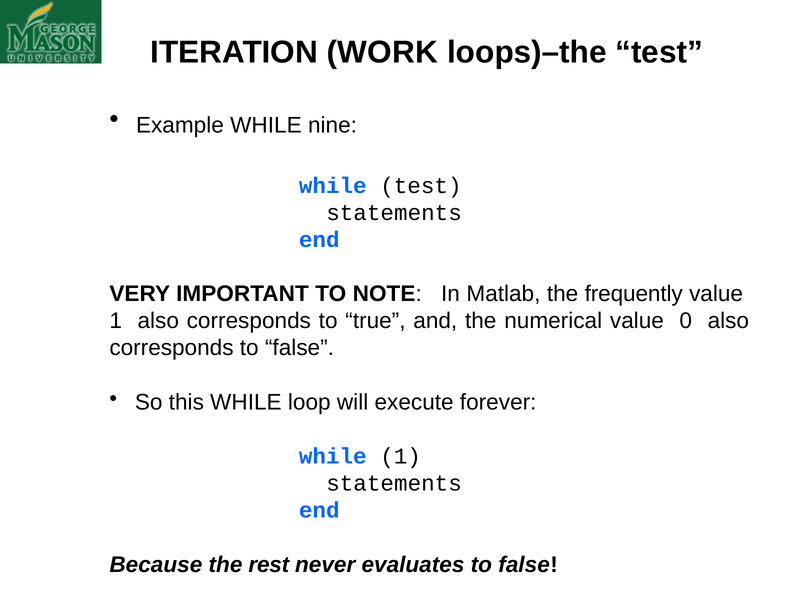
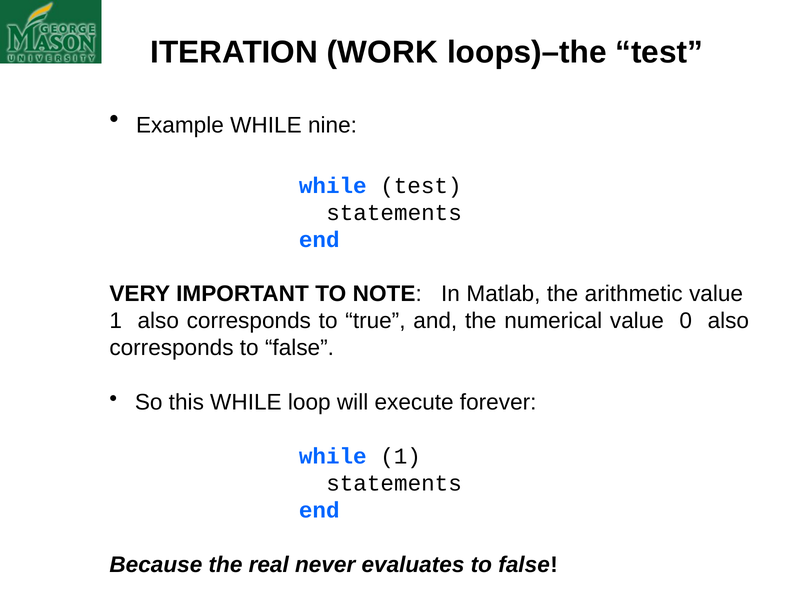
frequently: frequently -> arithmetic
rest: rest -> real
